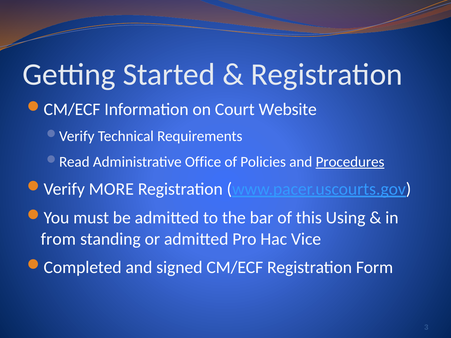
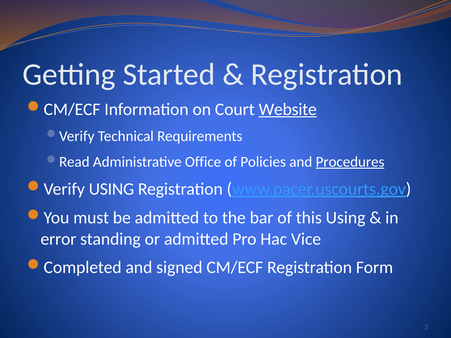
Website underline: none -> present
Verify MORE: MORE -> USING
from: from -> error
